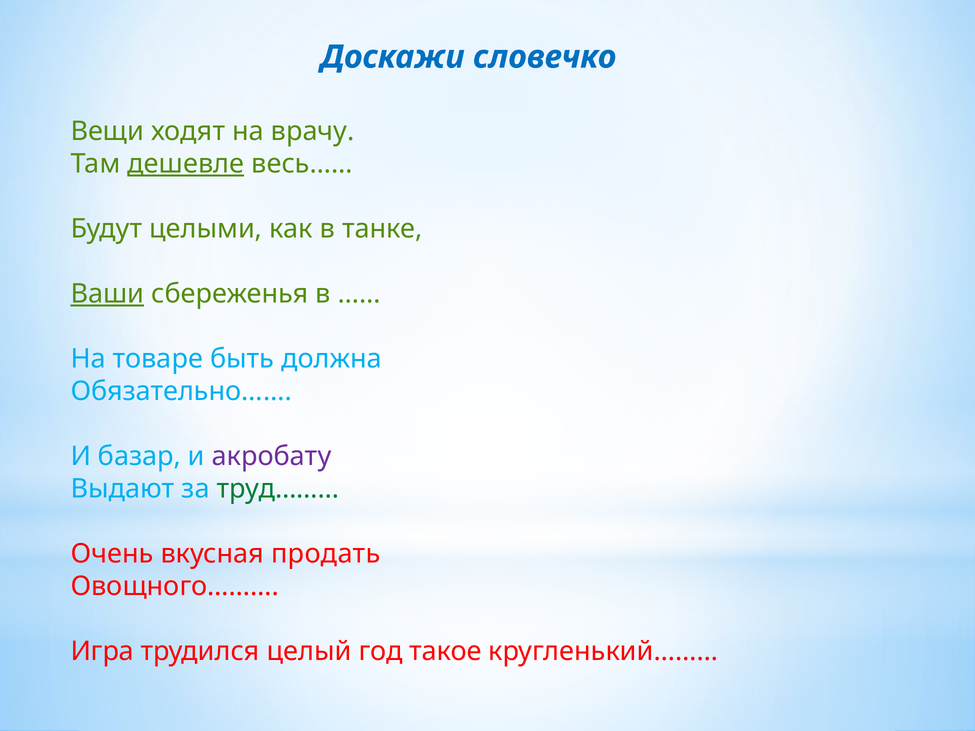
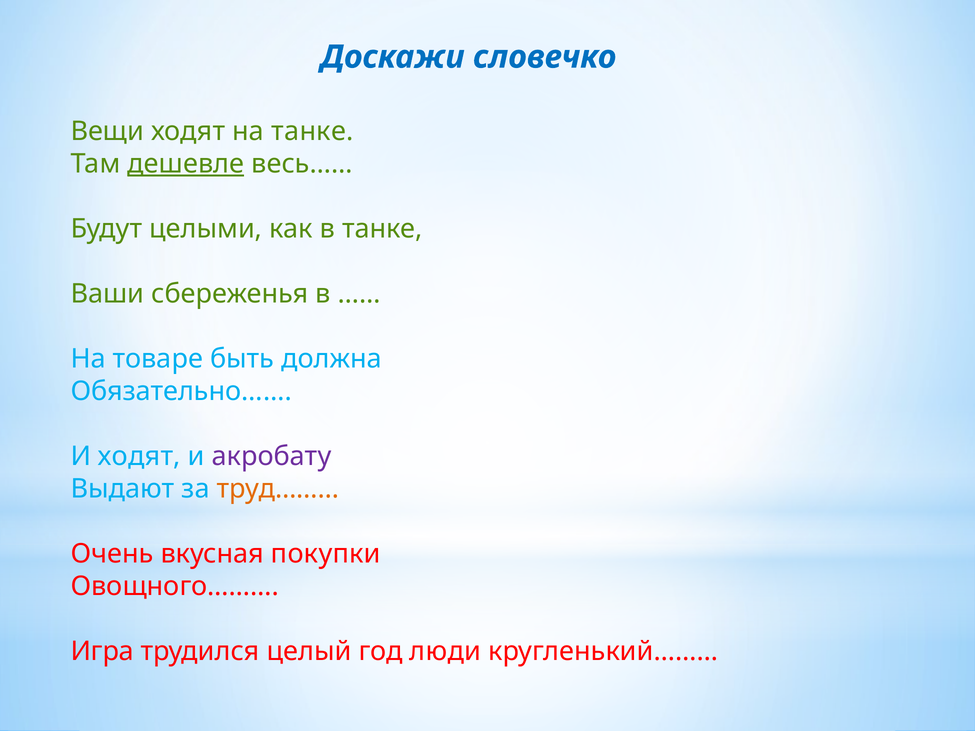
на врачу: врачу -> танке
Ваши underline: present -> none
И базар: базар -> ходят
труд……… colour: green -> orange
продать: продать -> покупки
такое: такое -> люди
